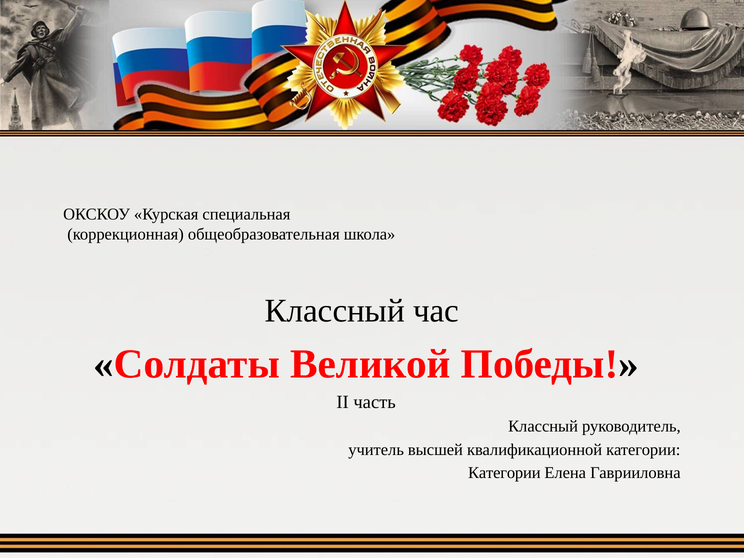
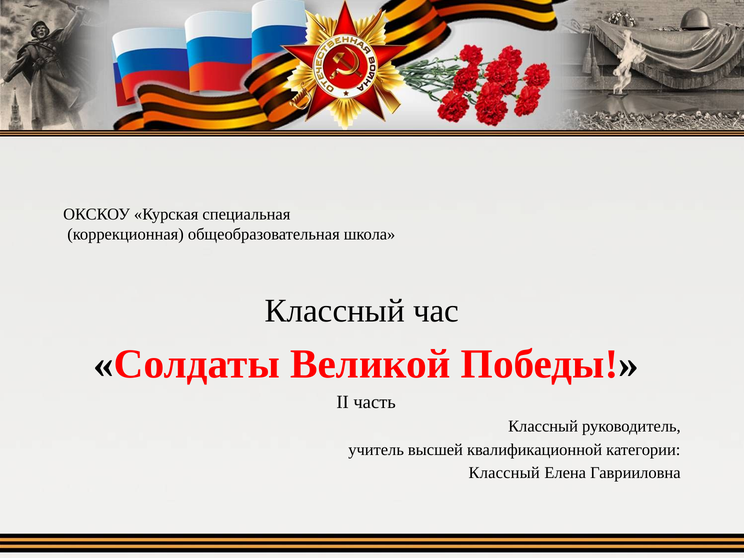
Категории at (504, 473): Категории -> Классный
